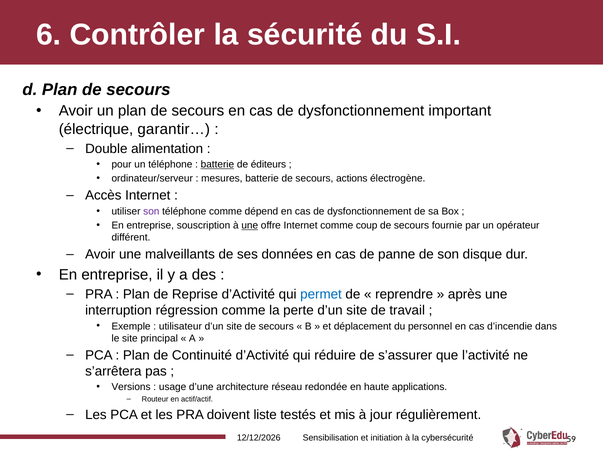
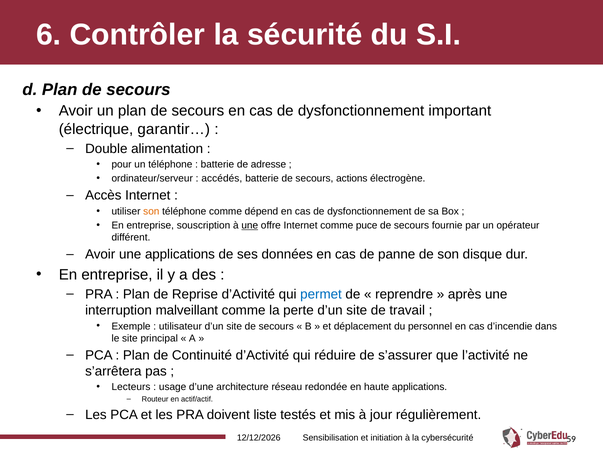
batterie at (217, 165) underline: present -> none
éditeurs: éditeurs -> adresse
mesures: mesures -> accédés
son at (151, 212) colour: purple -> orange
coup: coup -> puce
une malveillants: malveillants -> applications
régression: régression -> malveillant
Versions: Versions -> Lecteurs
